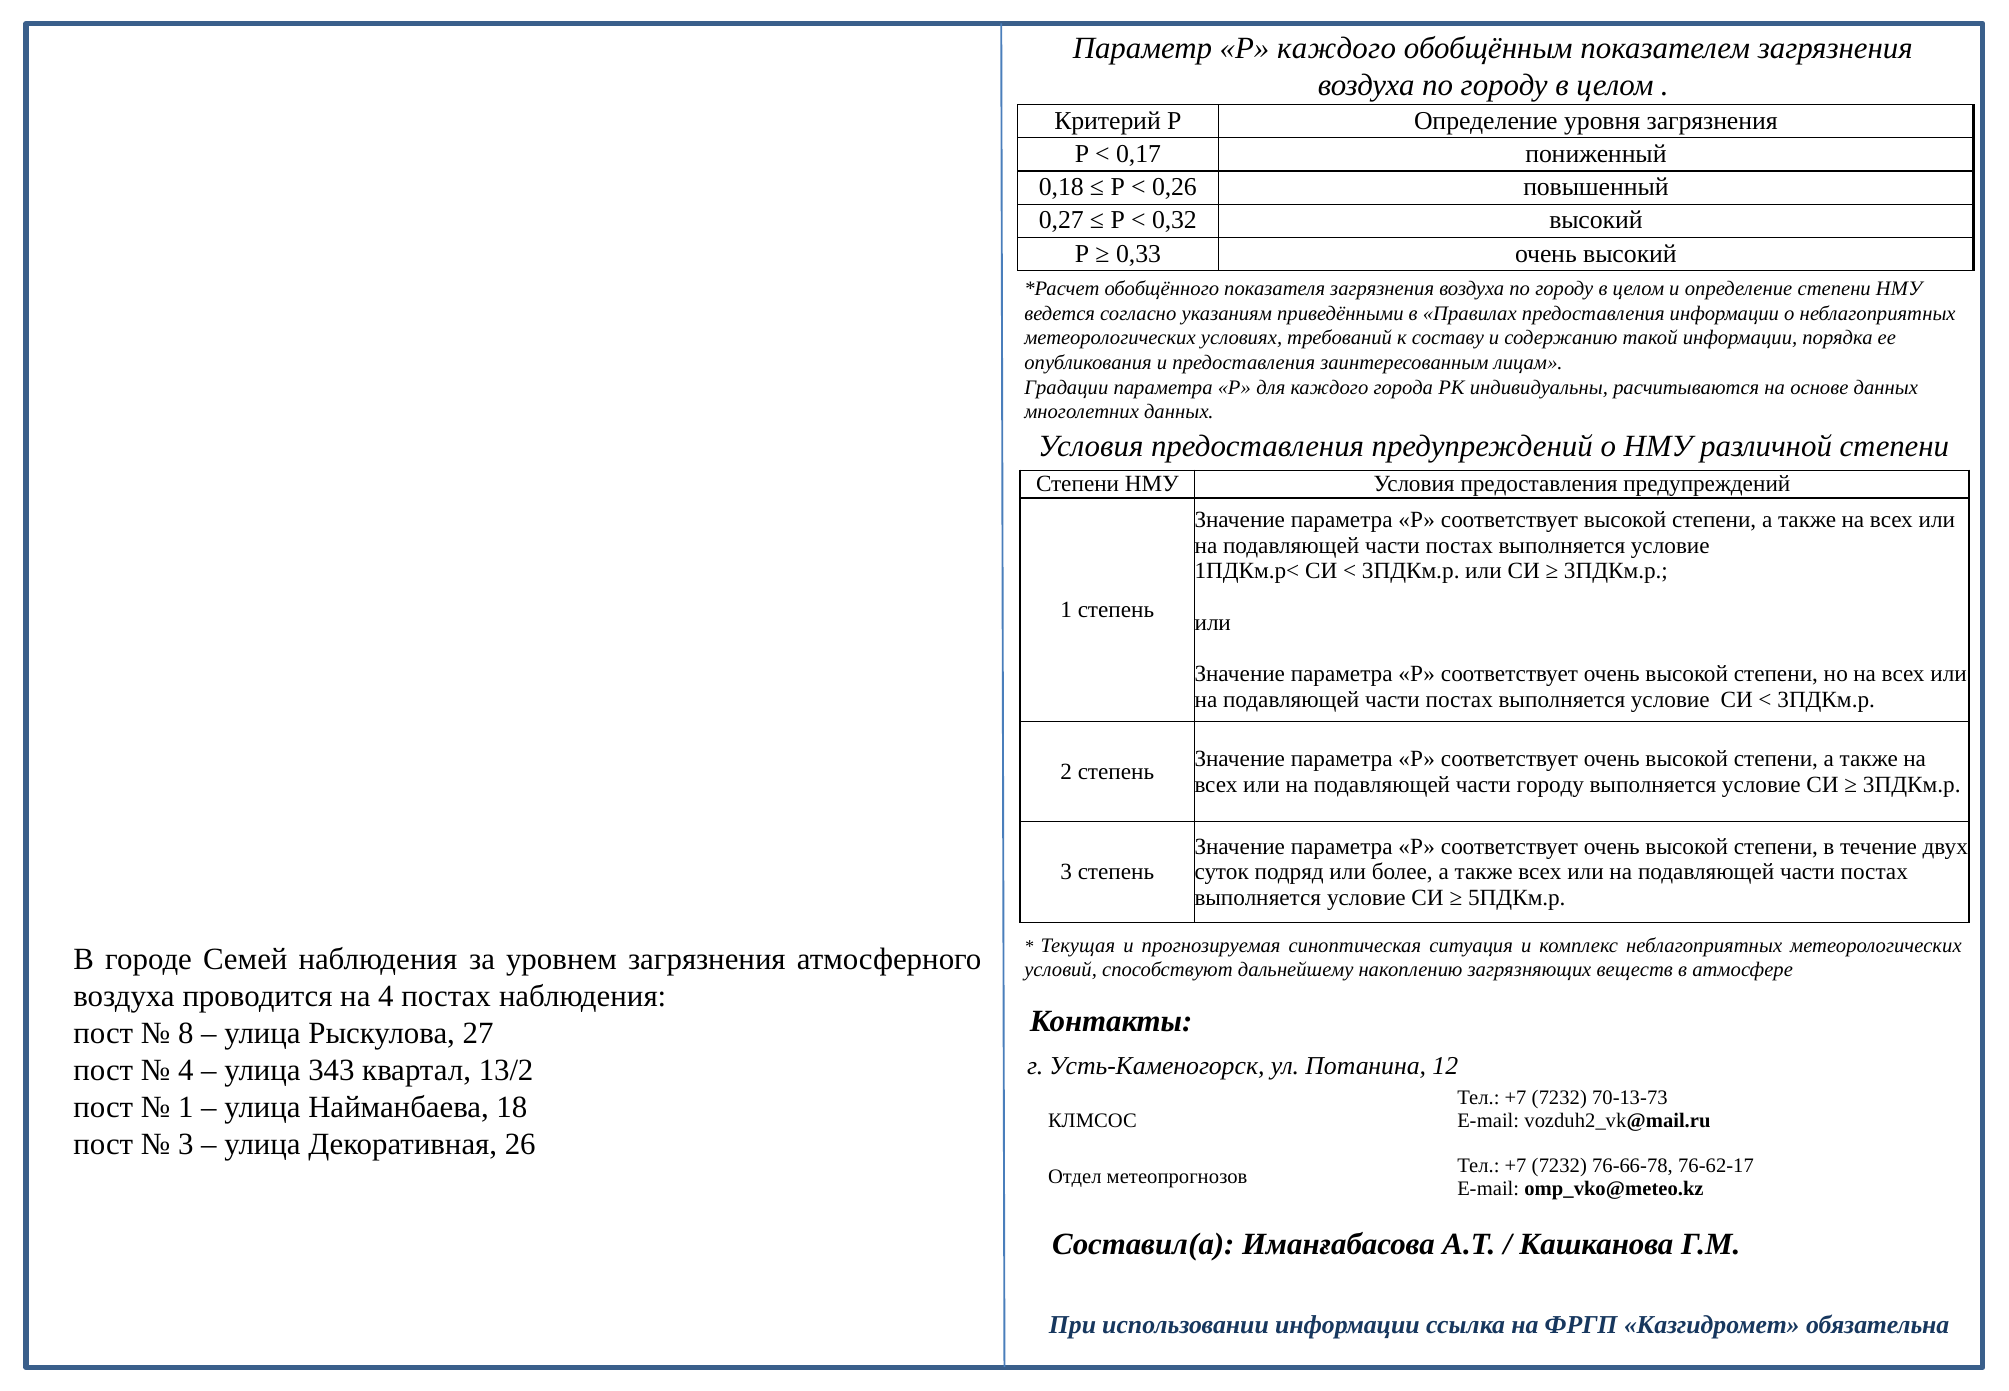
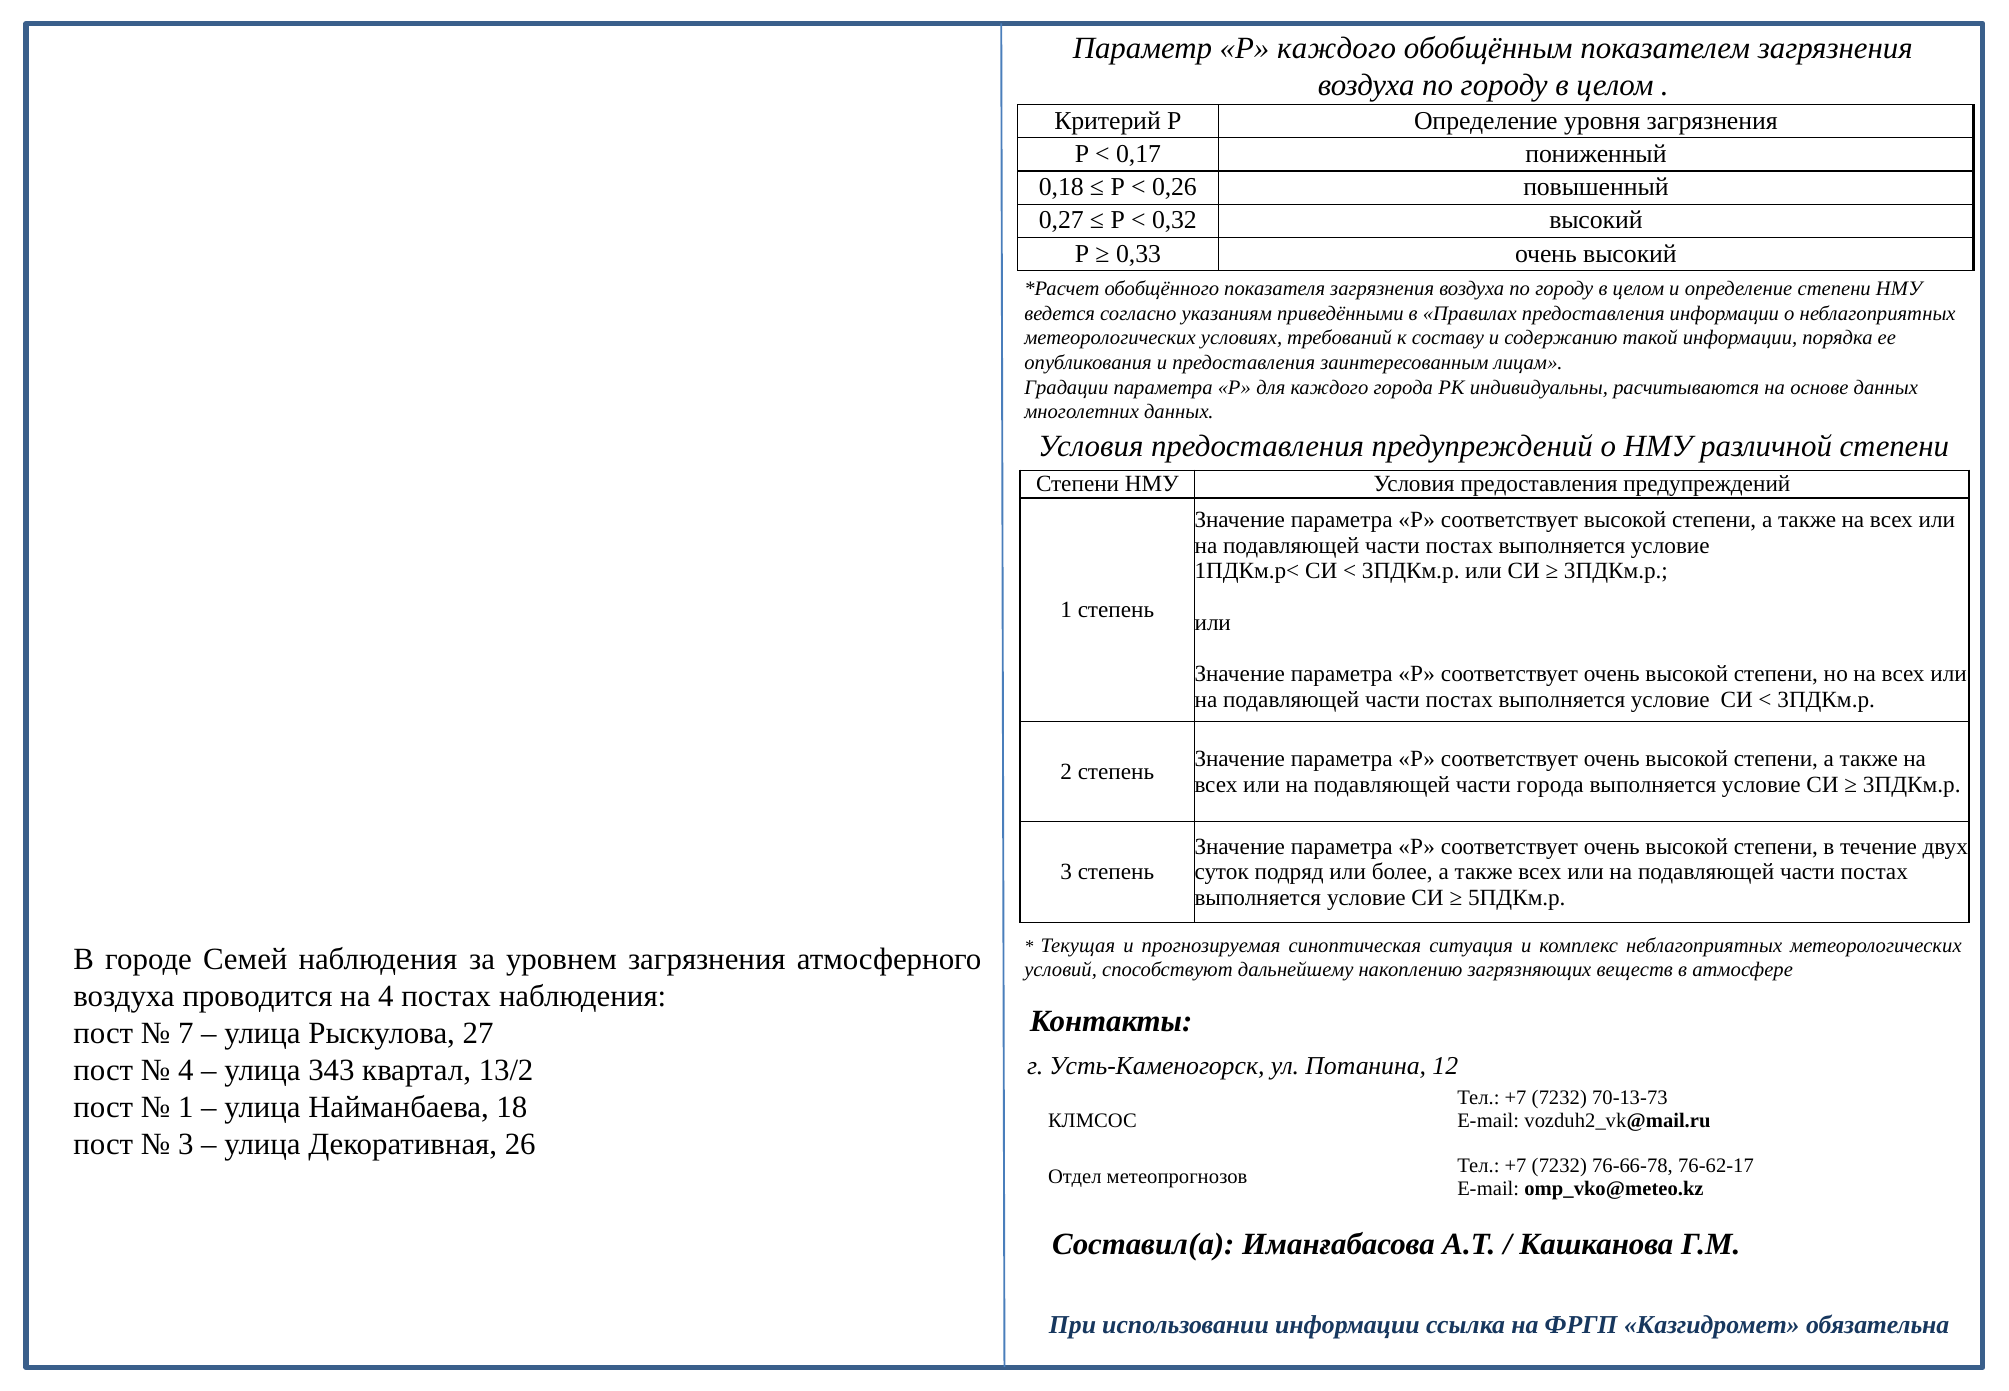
части городу: городу -> города
8: 8 -> 7
